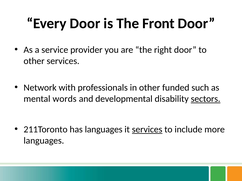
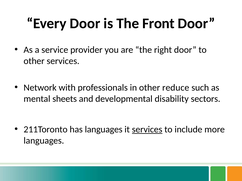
funded: funded -> reduce
words: words -> sheets
sectors underline: present -> none
